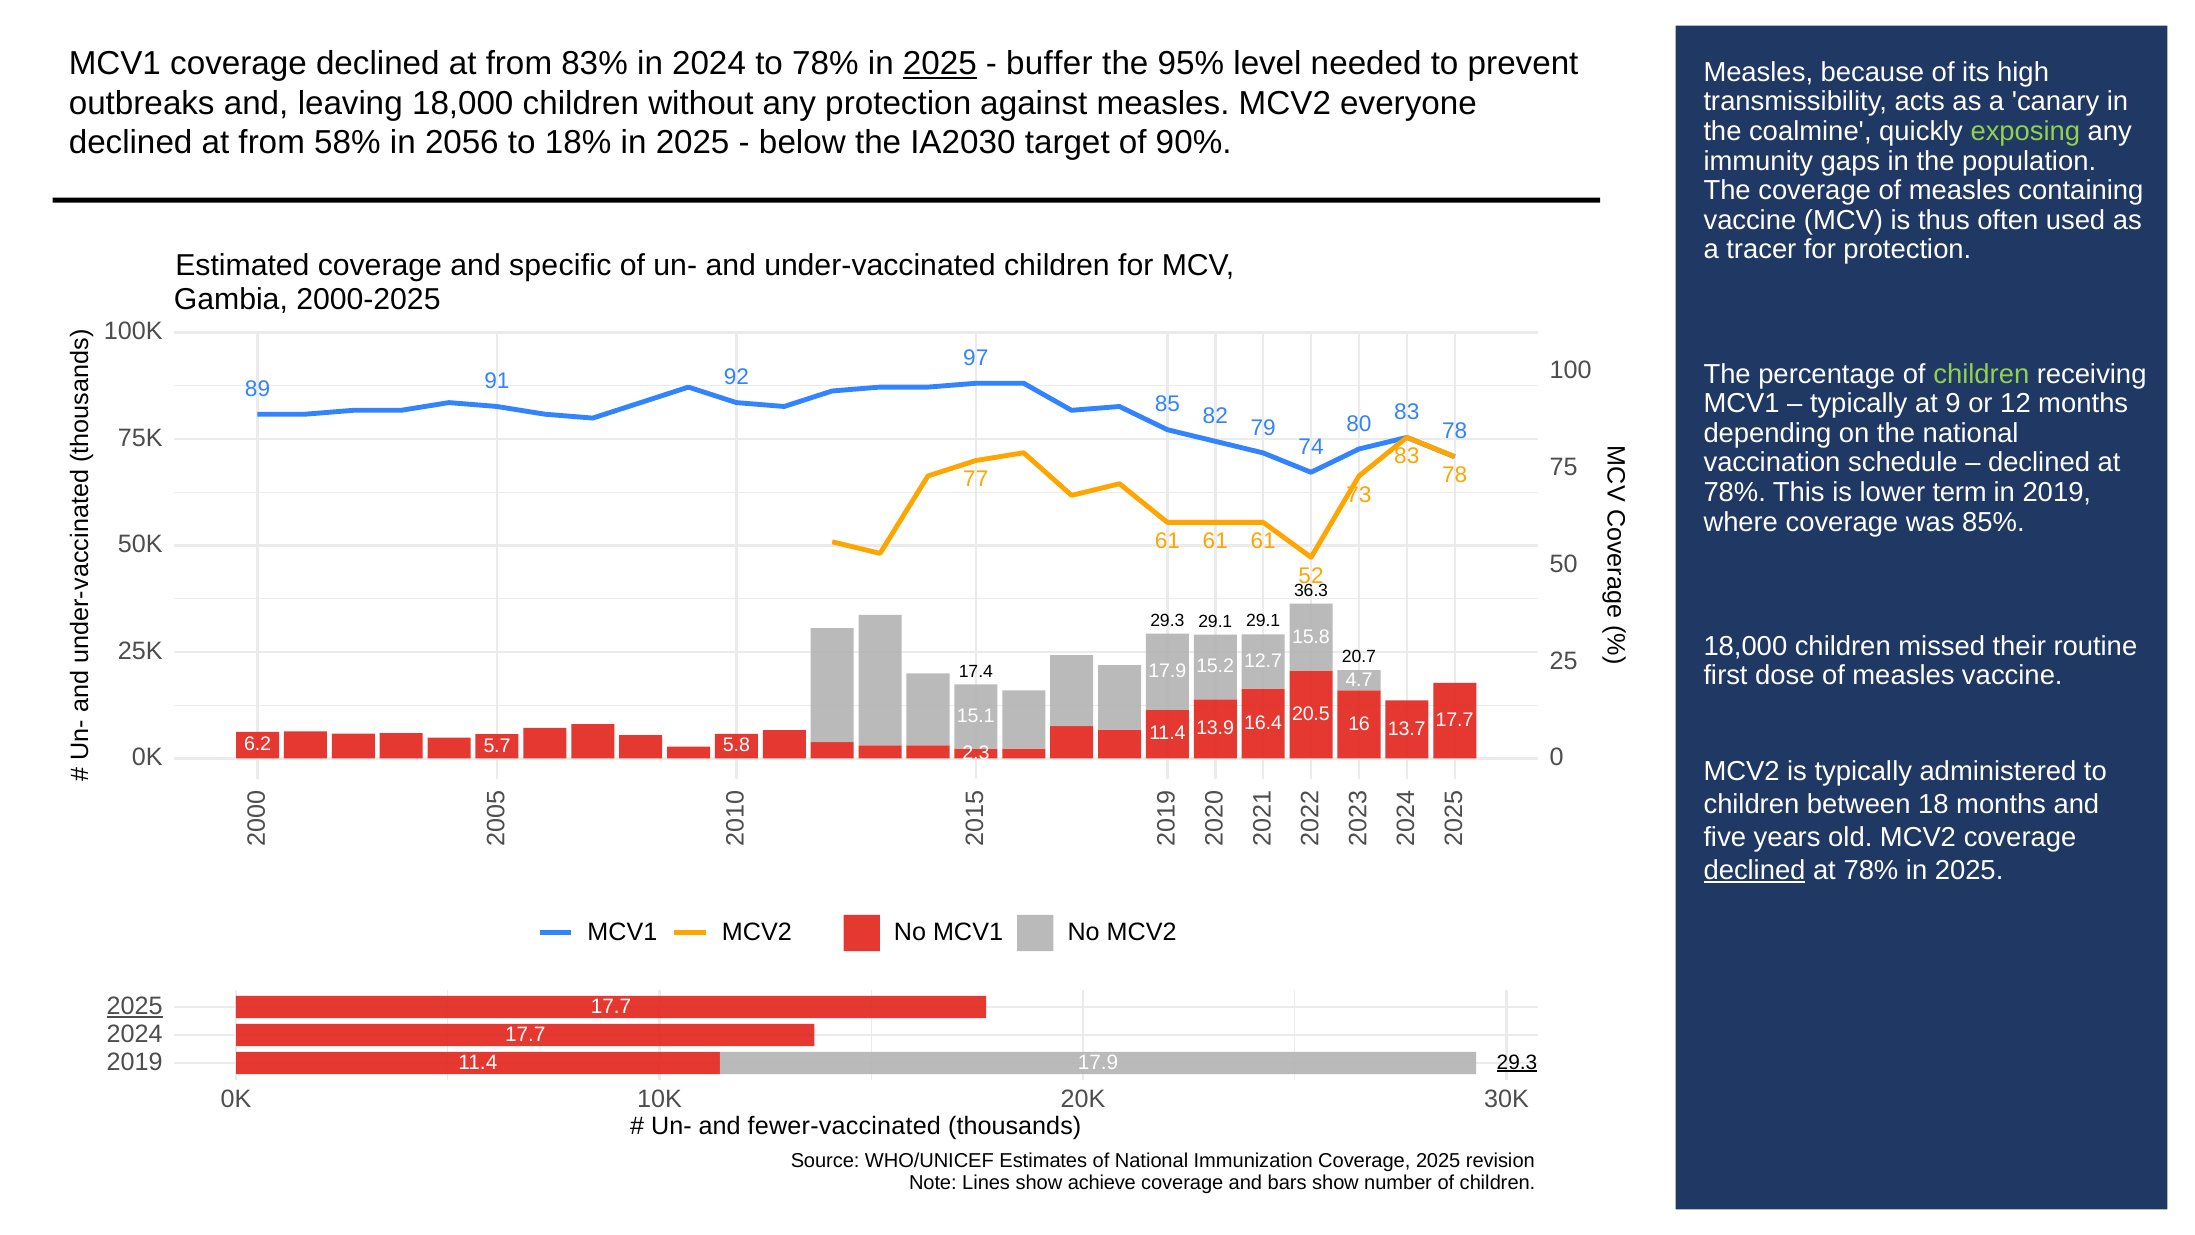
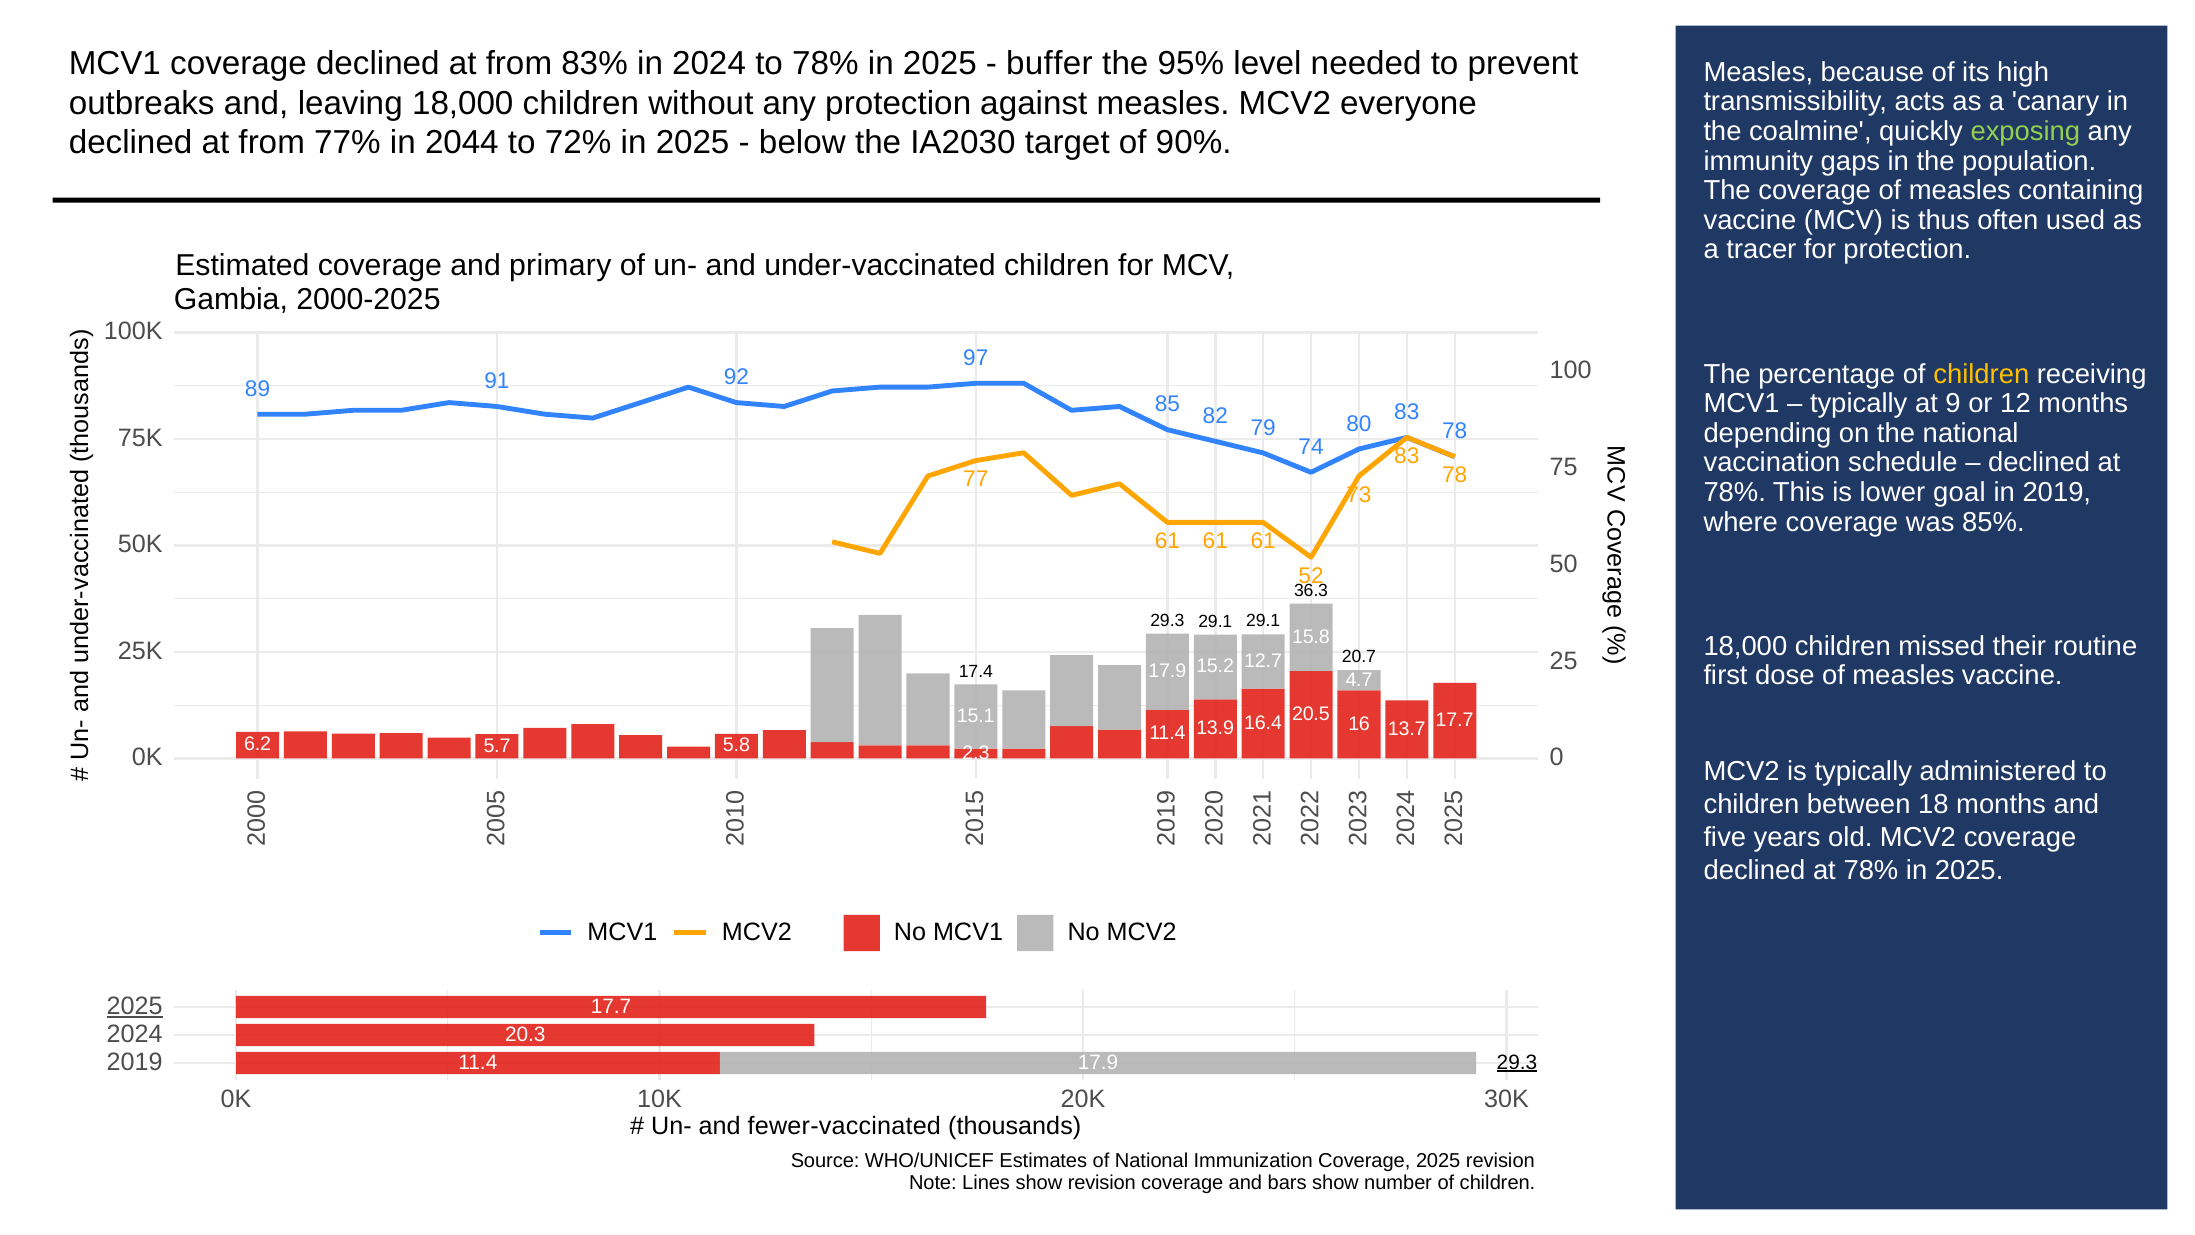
2025 at (940, 63) underline: present -> none
58%: 58% -> 77%
2056: 2056 -> 2044
18%: 18% -> 72%
specific: specific -> primary
children at (1981, 374) colour: light green -> yellow
term: term -> goal
declined at (1755, 870) underline: present -> none
17.7 at (525, 1034): 17.7 -> 20.3
show achieve: achieve -> revision
